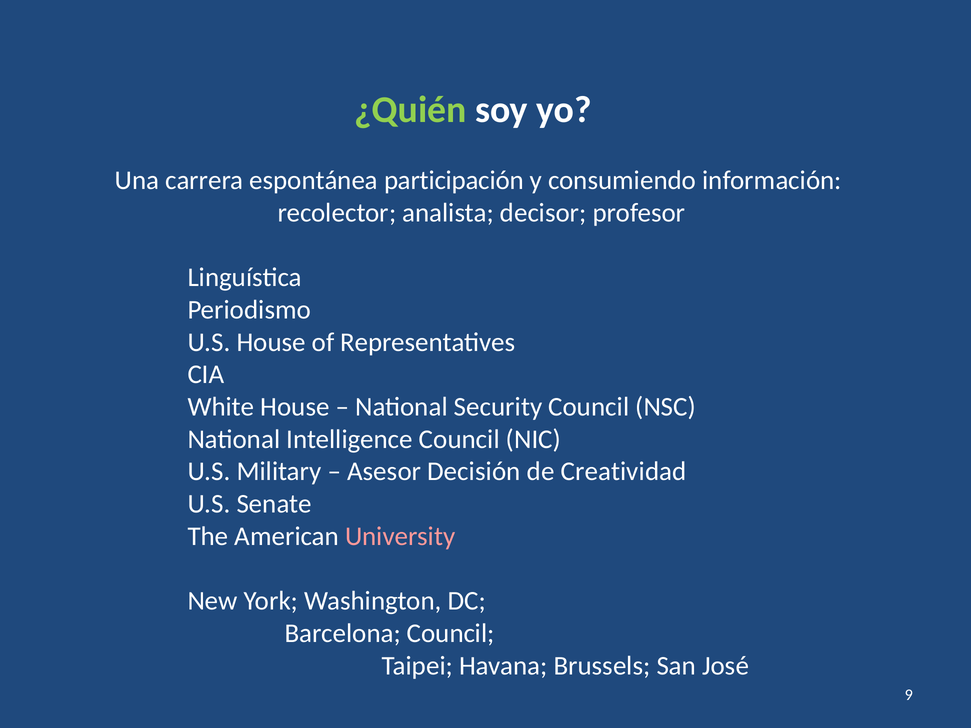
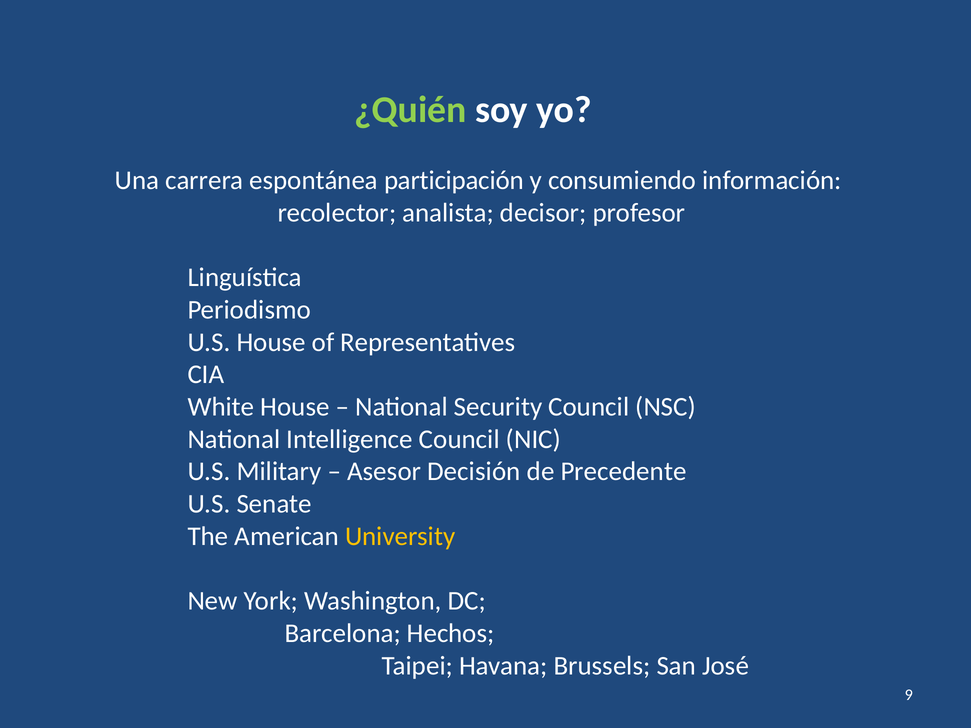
Creatividad: Creatividad -> Precedente
University colour: pink -> yellow
Barcelona Council: Council -> Hechos
